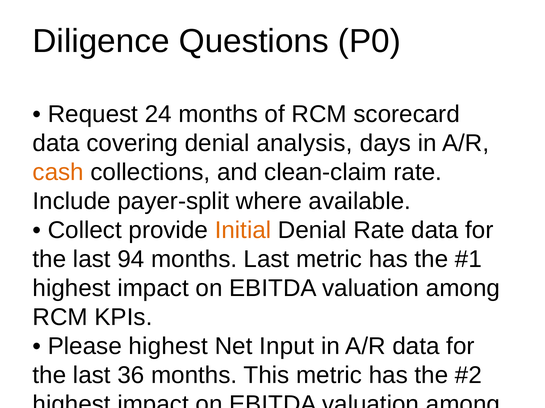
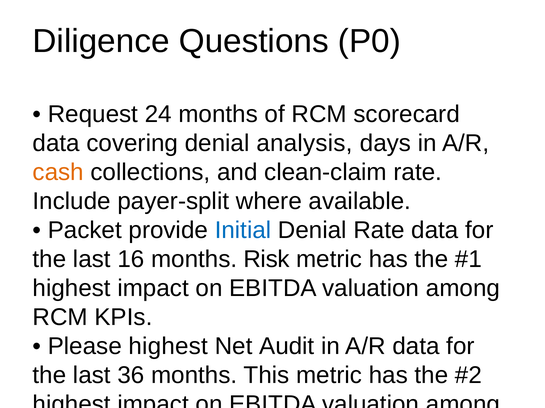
Collect at (85, 231): Collect -> Packet
Initial colour: orange -> blue
94: 94 -> 16
months Last: Last -> Risk
Input: Input -> Audit
